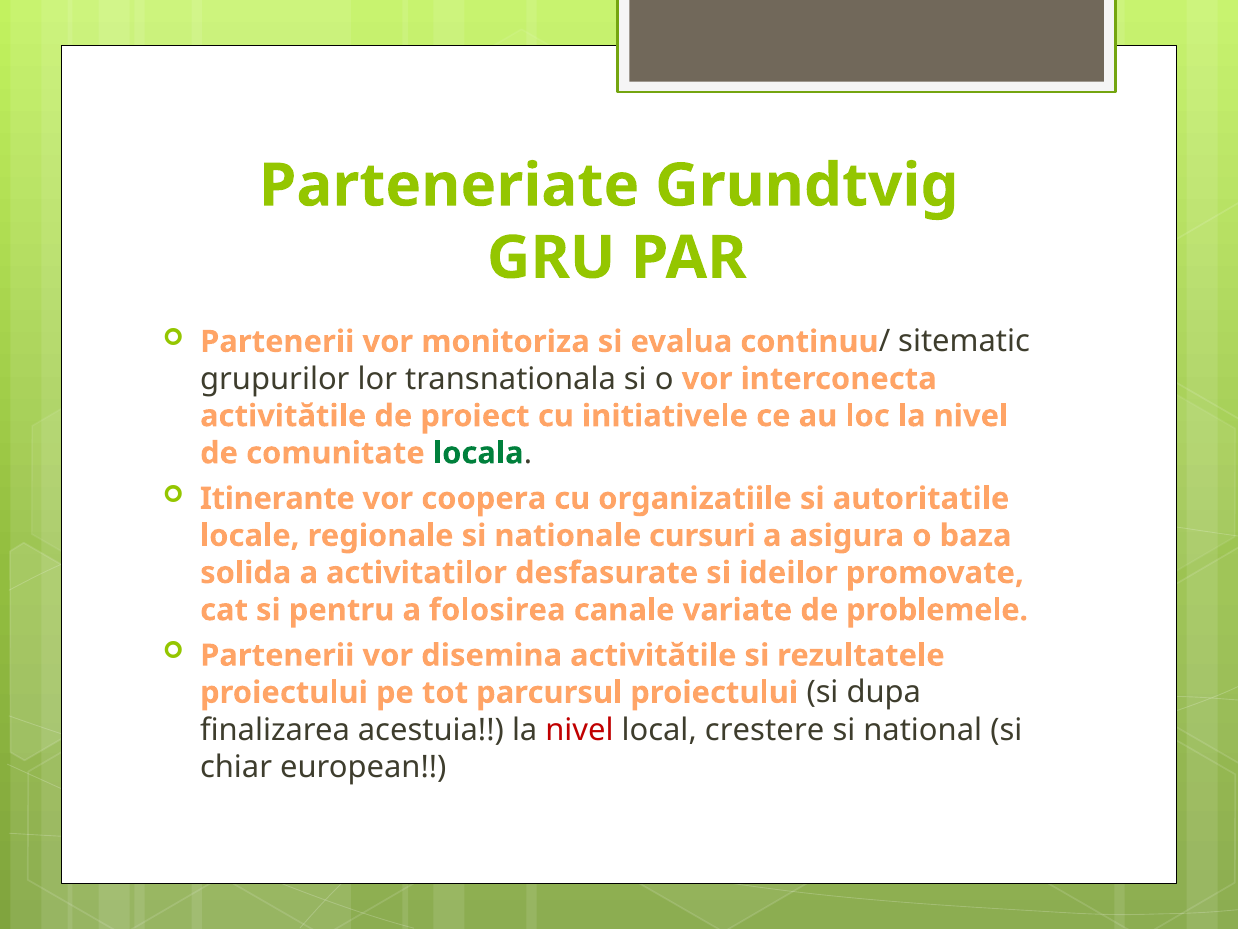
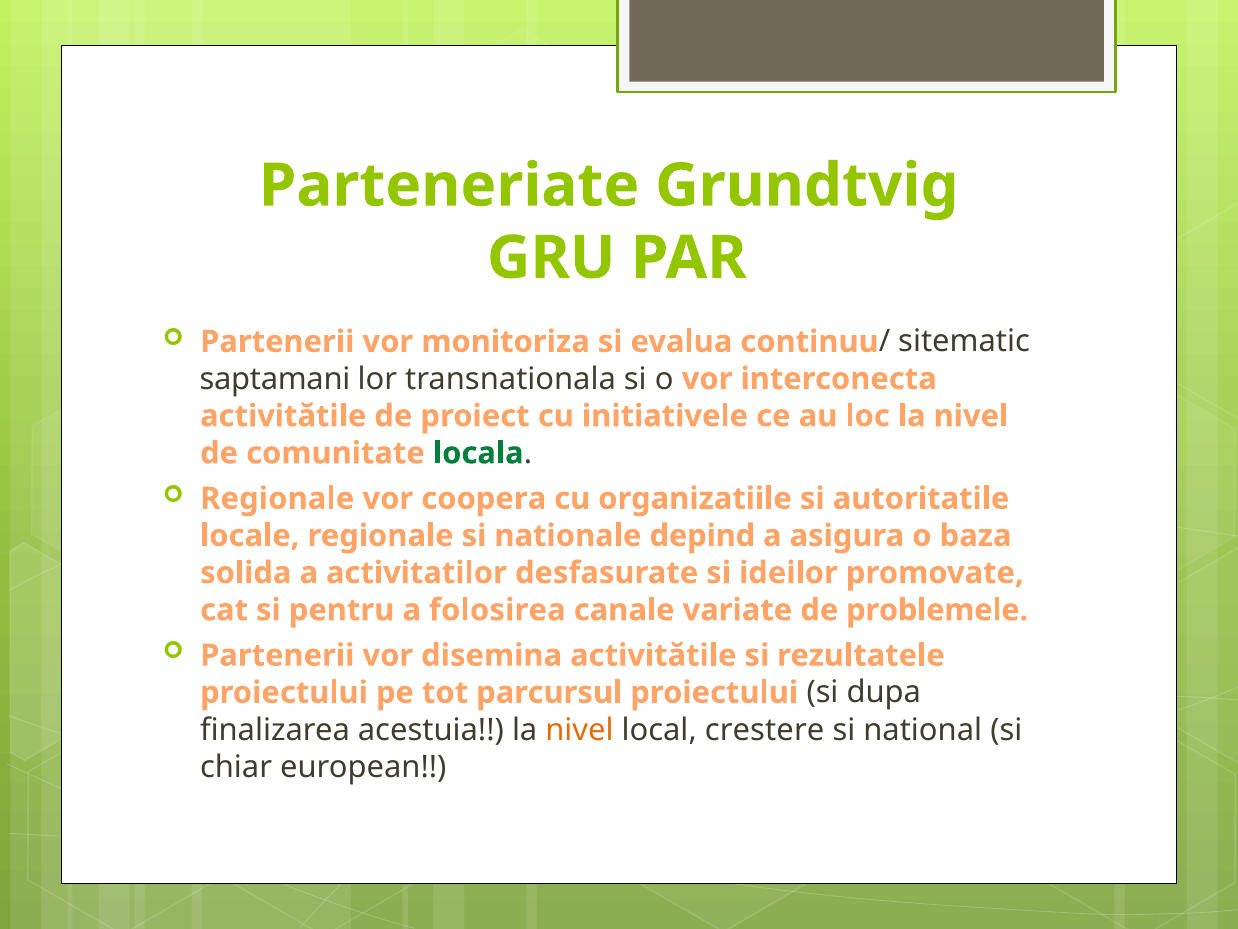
grupurilor: grupurilor -> saptamani
Itinerante at (277, 498): Itinerante -> Regionale
cursuri: cursuri -> depind
nivel at (579, 729) colour: red -> orange
